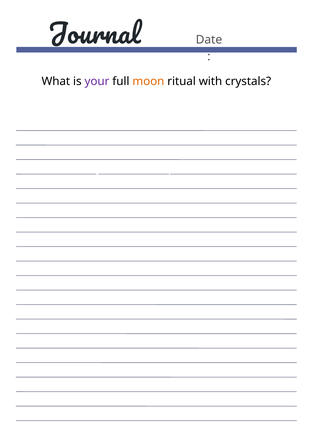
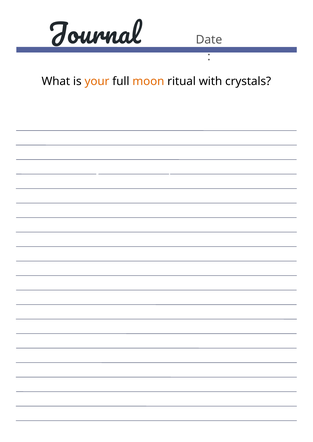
your colour: purple -> orange
